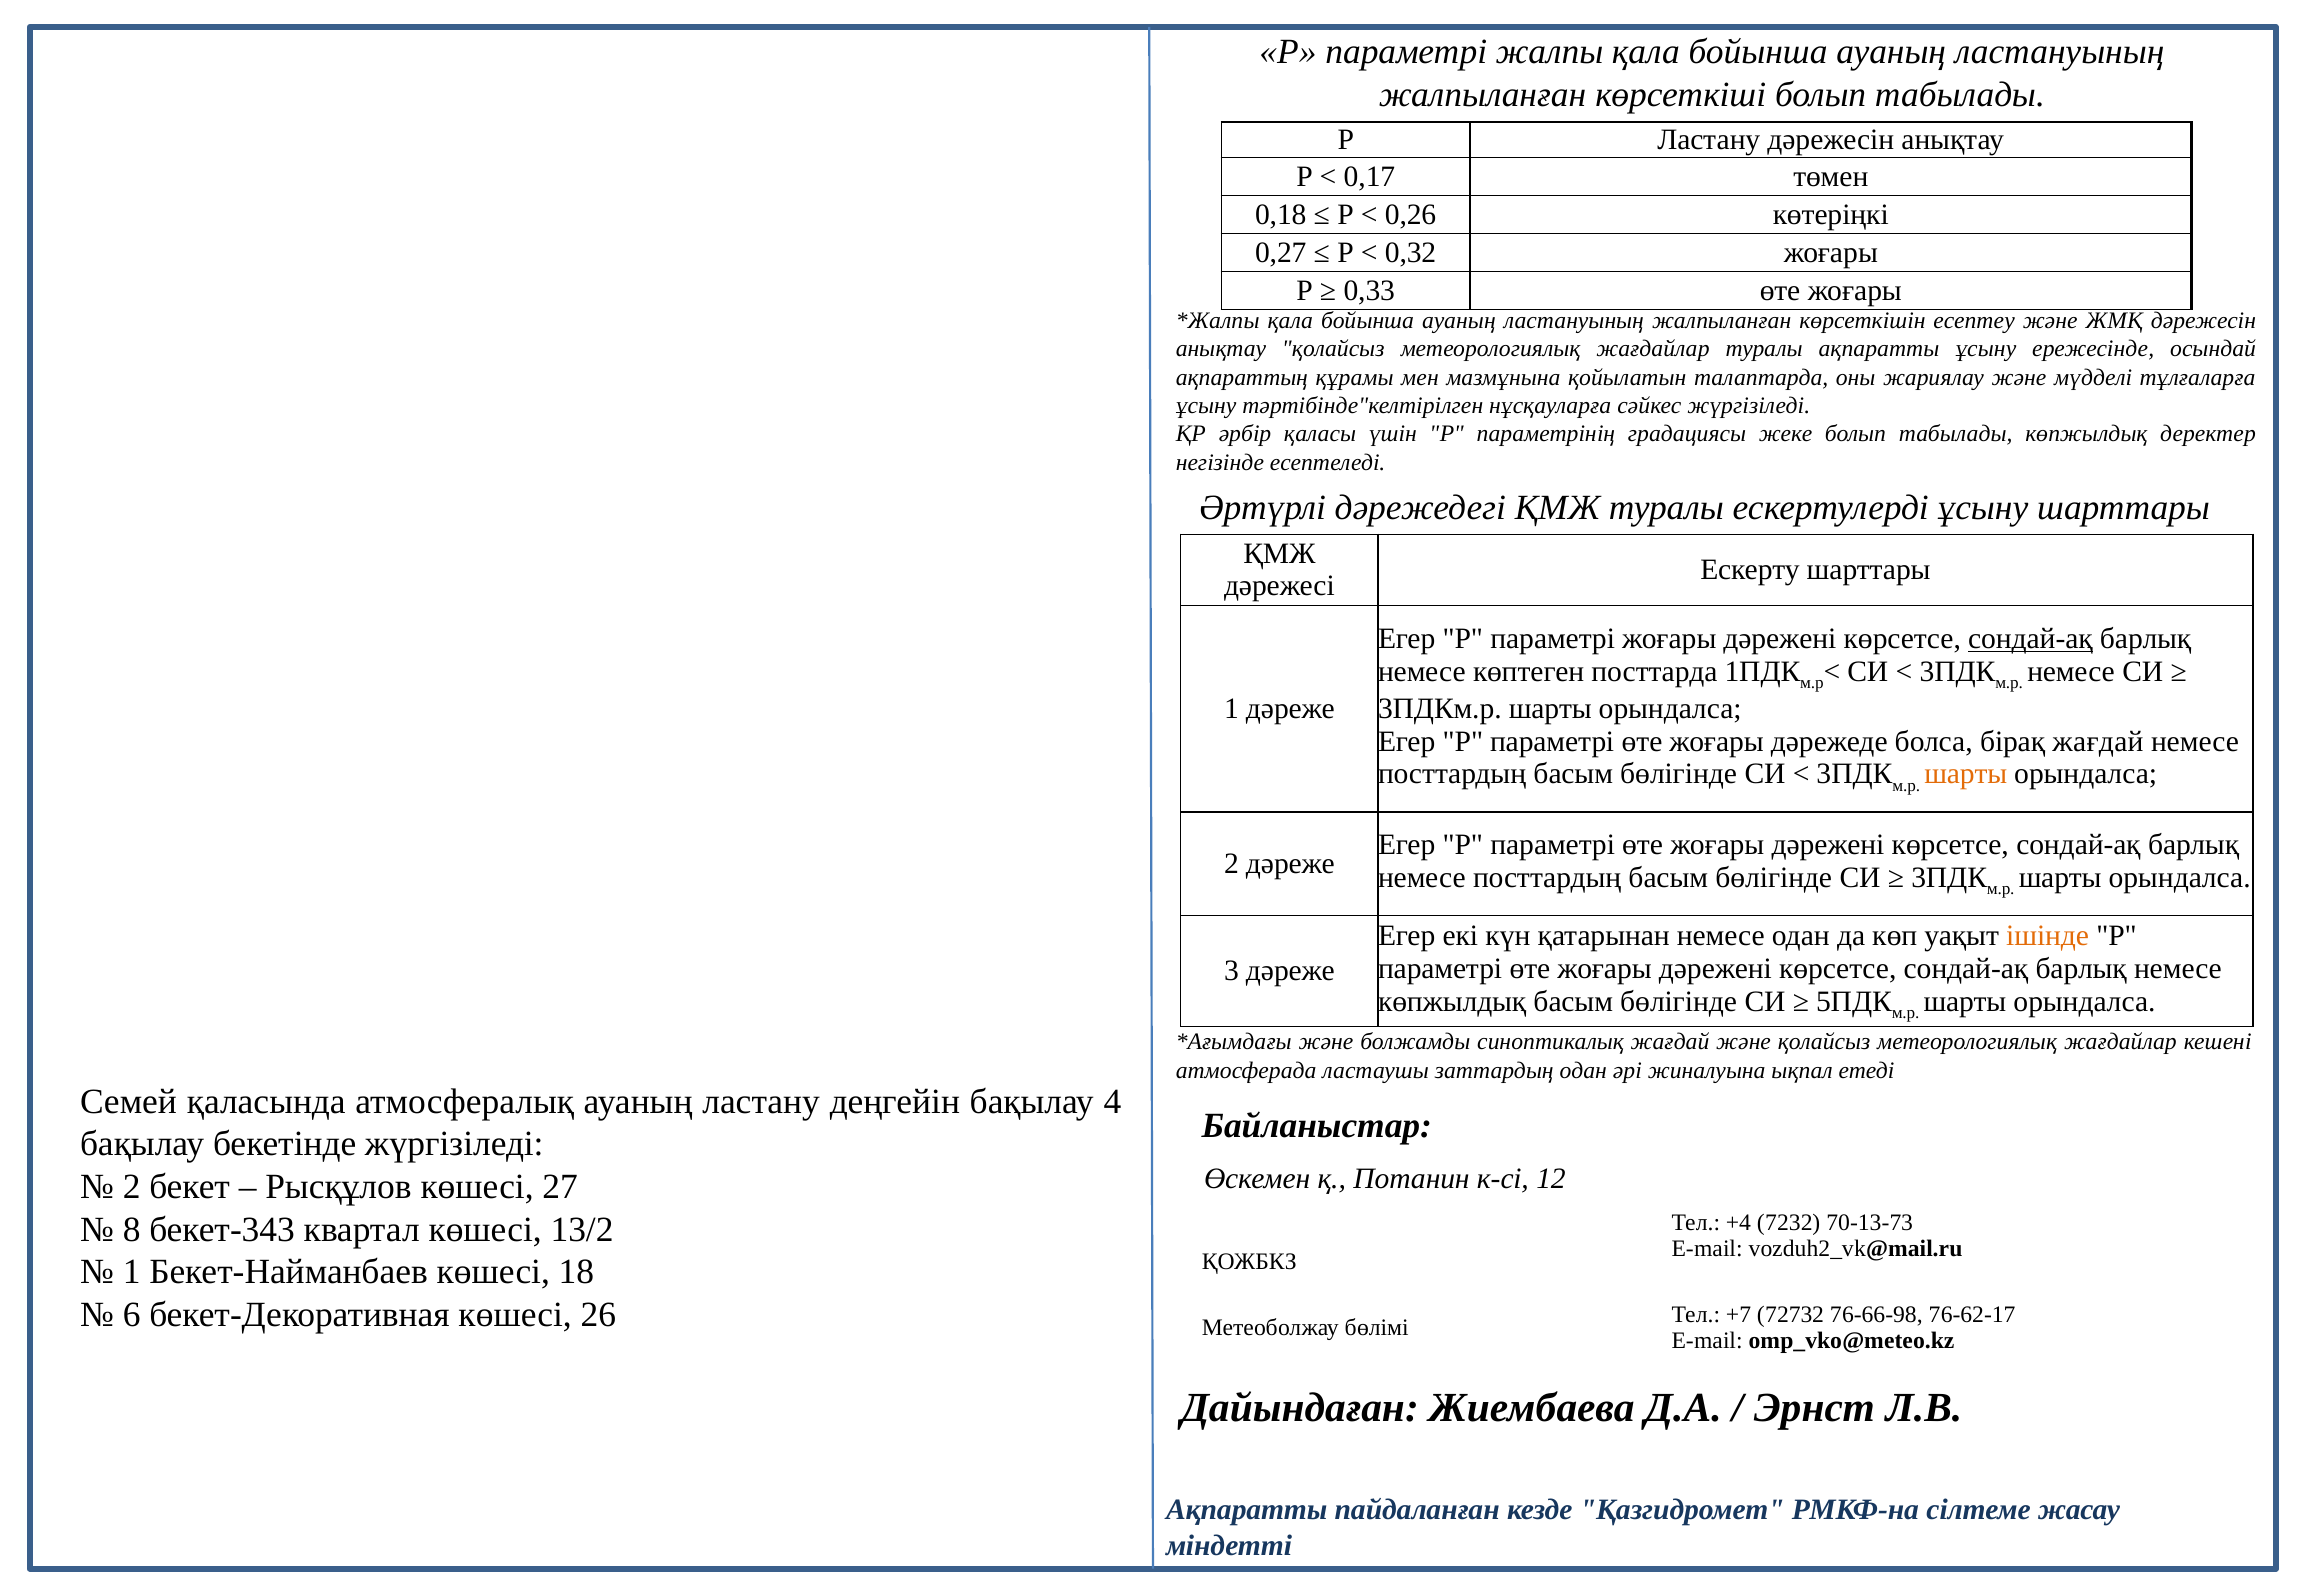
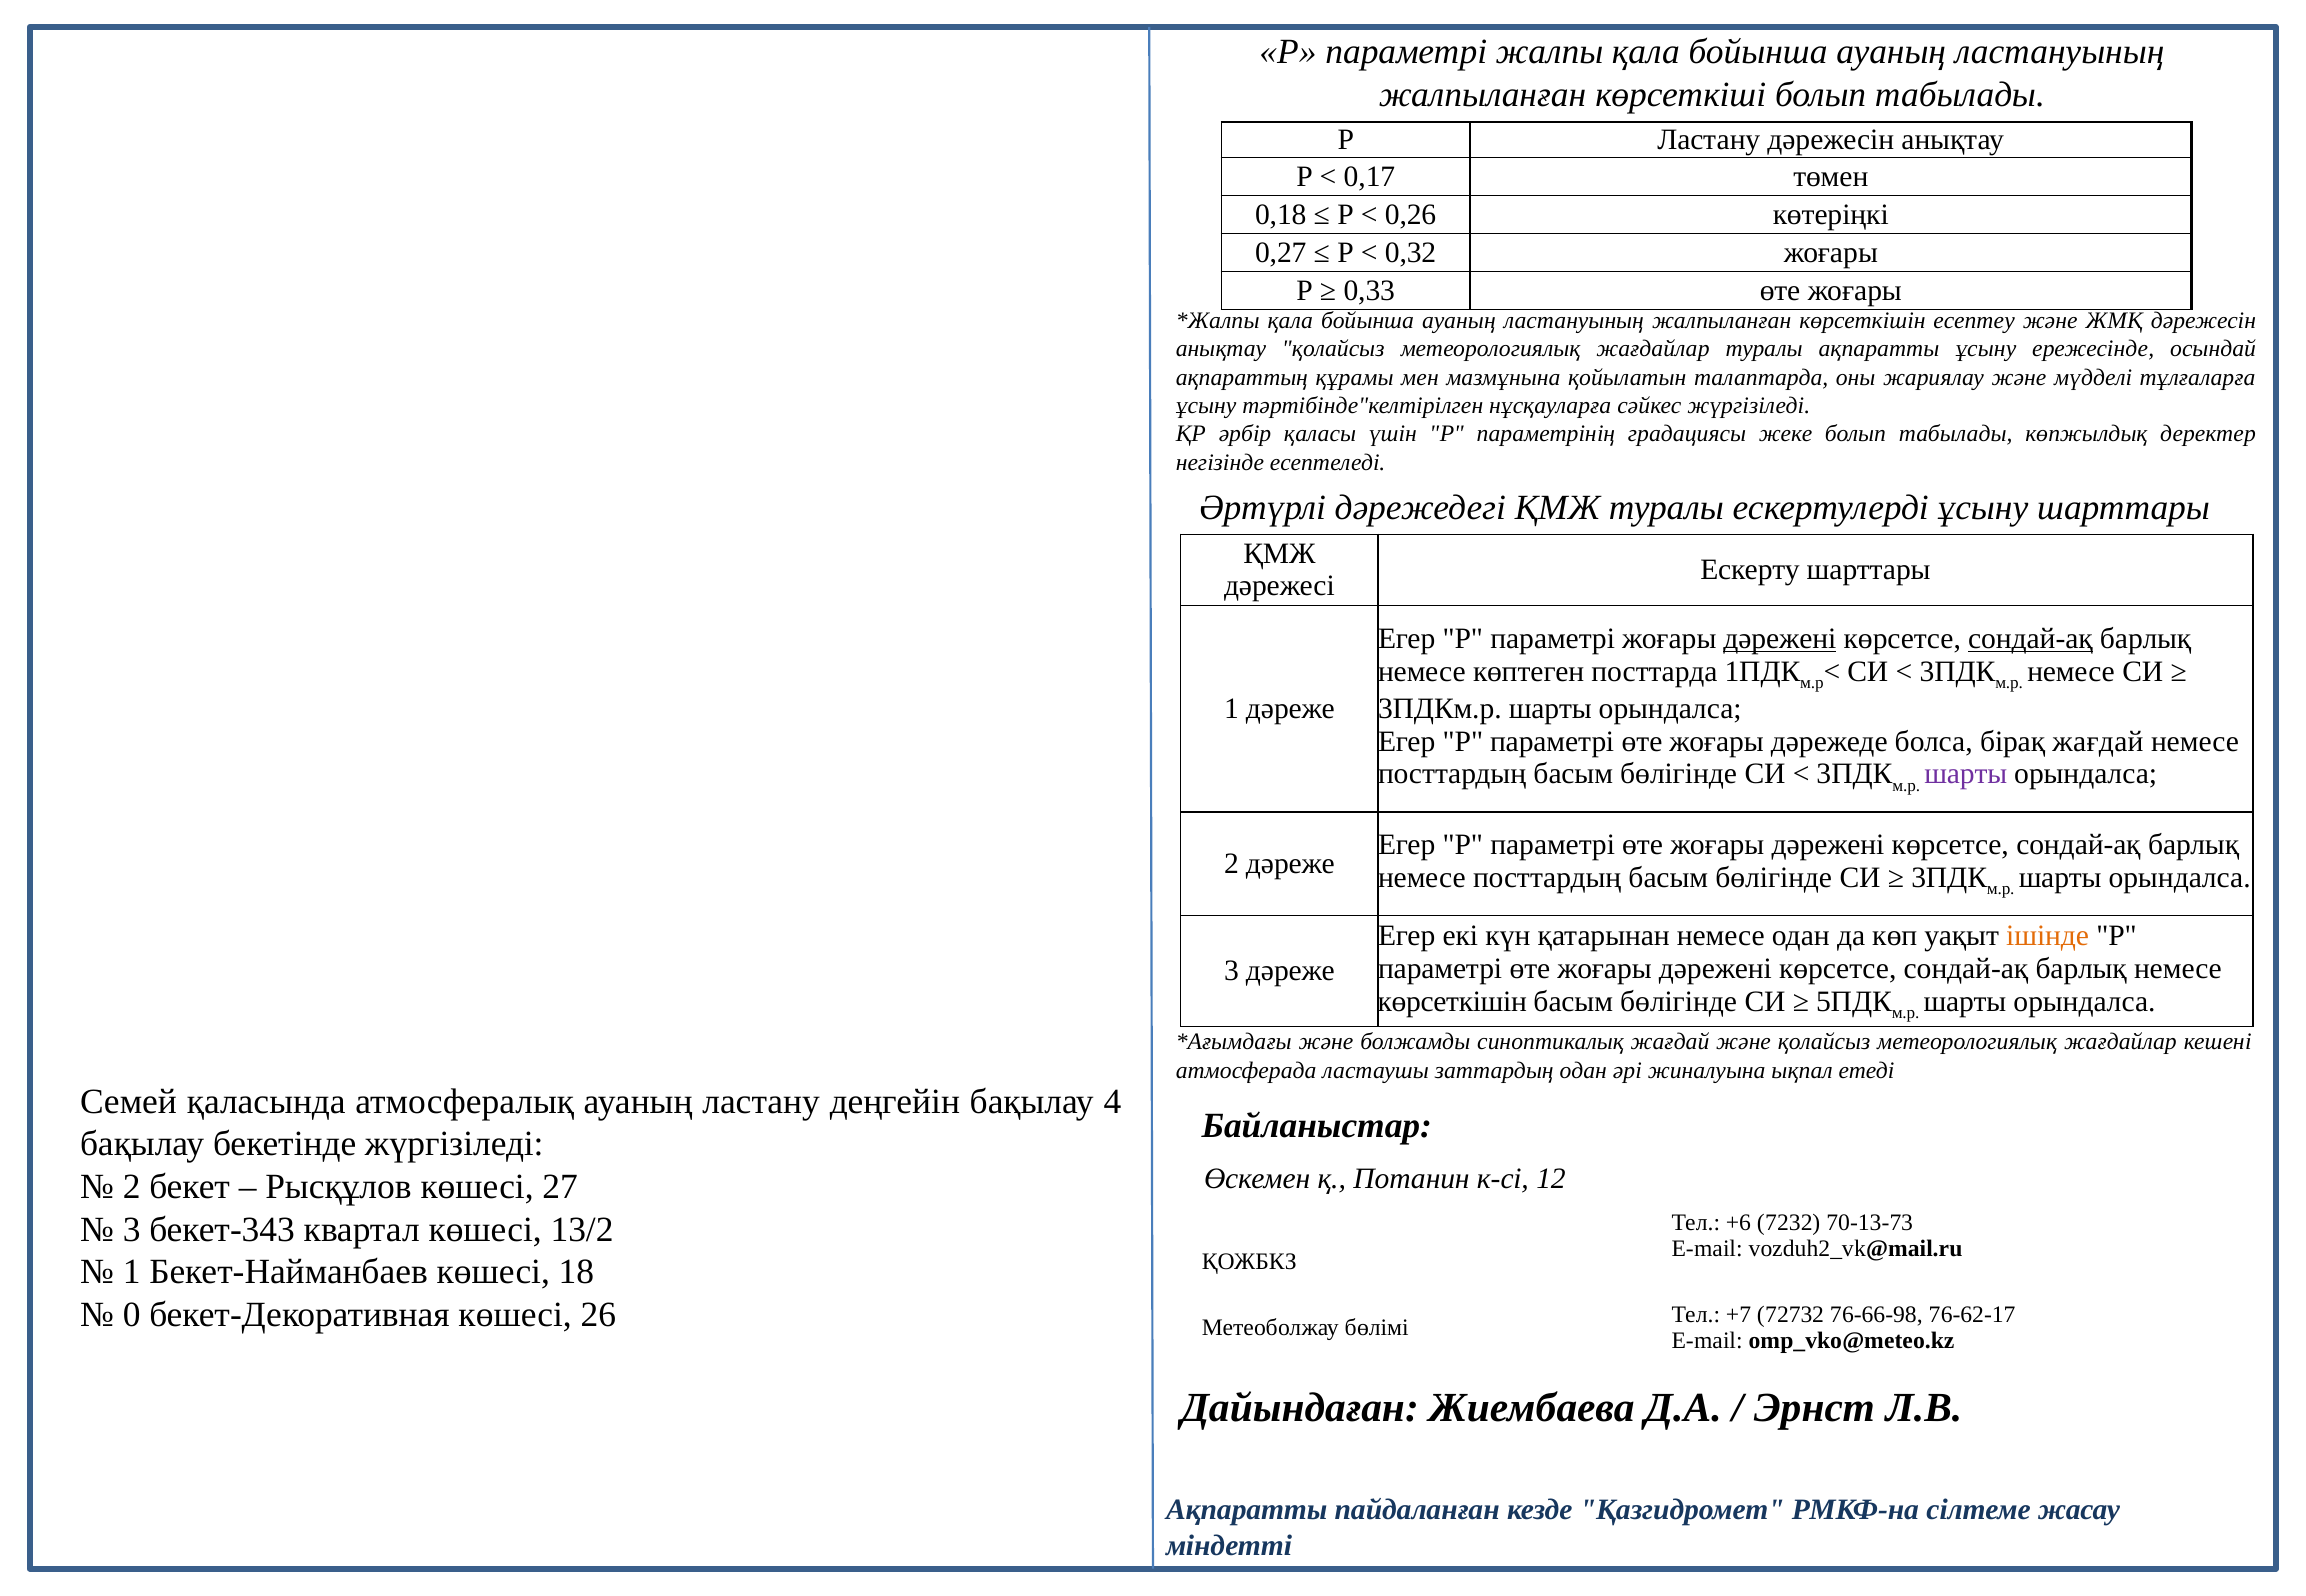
дәрежені at (1780, 639) underline: none -> present
шарты at (1966, 774) colour: orange -> purple
көпжылдық at (1452, 1002): көпжылдық -> көрсеткішін
+4: +4 -> +6
8 at (132, 1230): 8 -> 3
6: 6 -> 0
